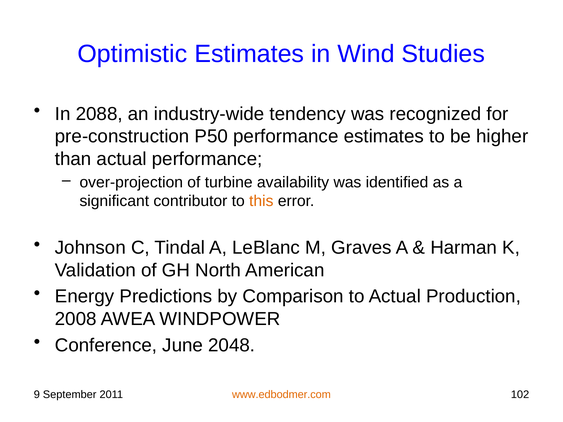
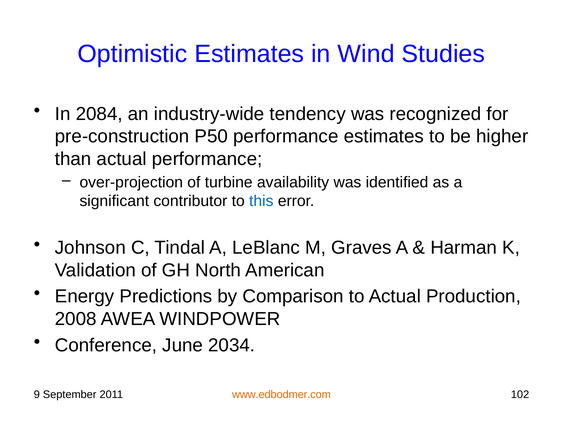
2088: 2088 -> 2084
this colour: orange -> blue
2048: 2048 -> 2034
